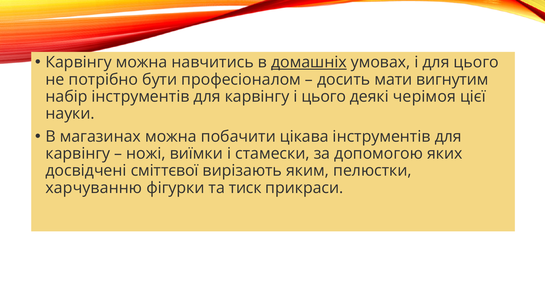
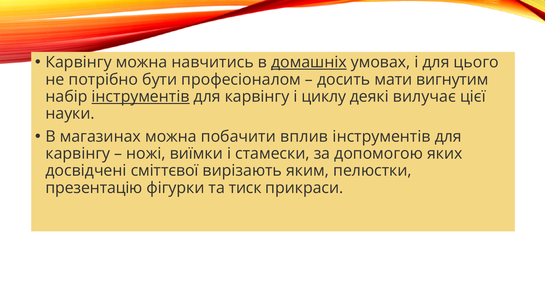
інструментів at (141, 97) underline: none -> present
і цього: цього -> циклу
черімоя: черімоя -> вилучає
цікава: цікава -> вплив
харчуванню: харчуванню -> презентацію
